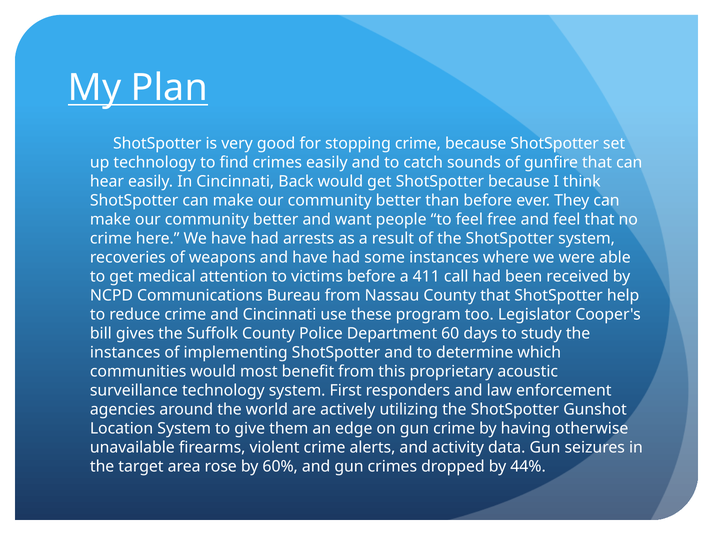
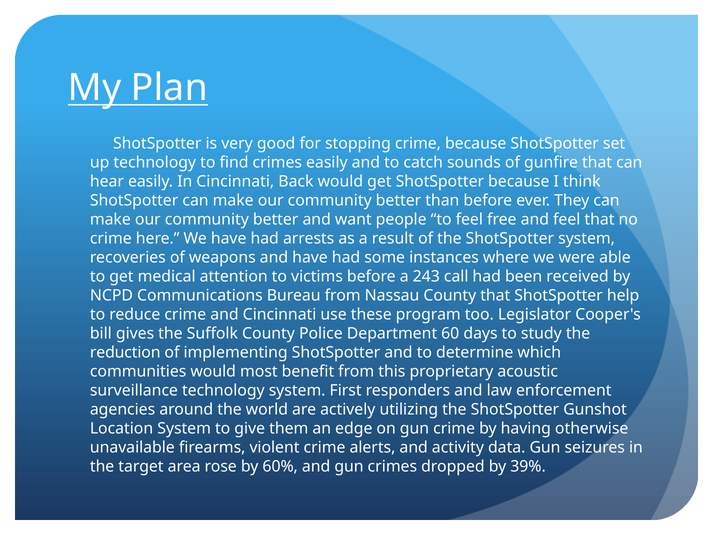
411: 411 -> 243
instances at (125, 352): instances -> reduction
44%: 44% -> 39%
